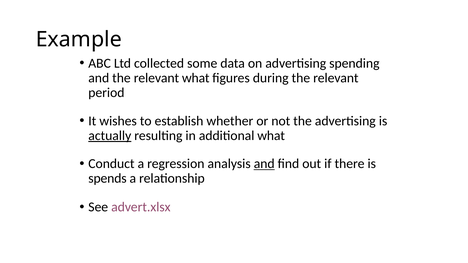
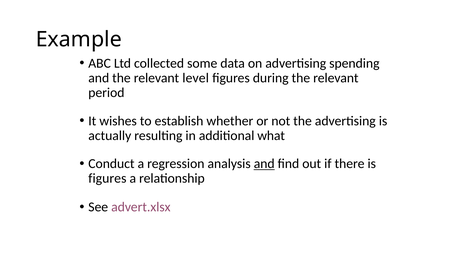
relevant what: what -> level
actually underline: present -> none
spends at (107, 179): spends -> figures
